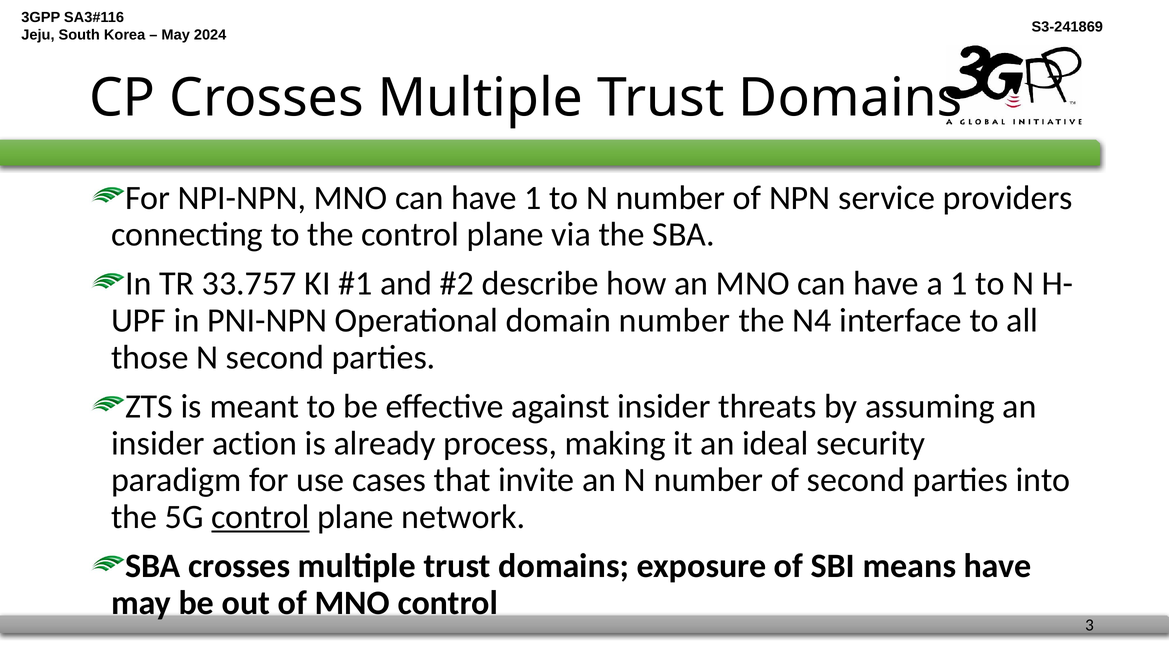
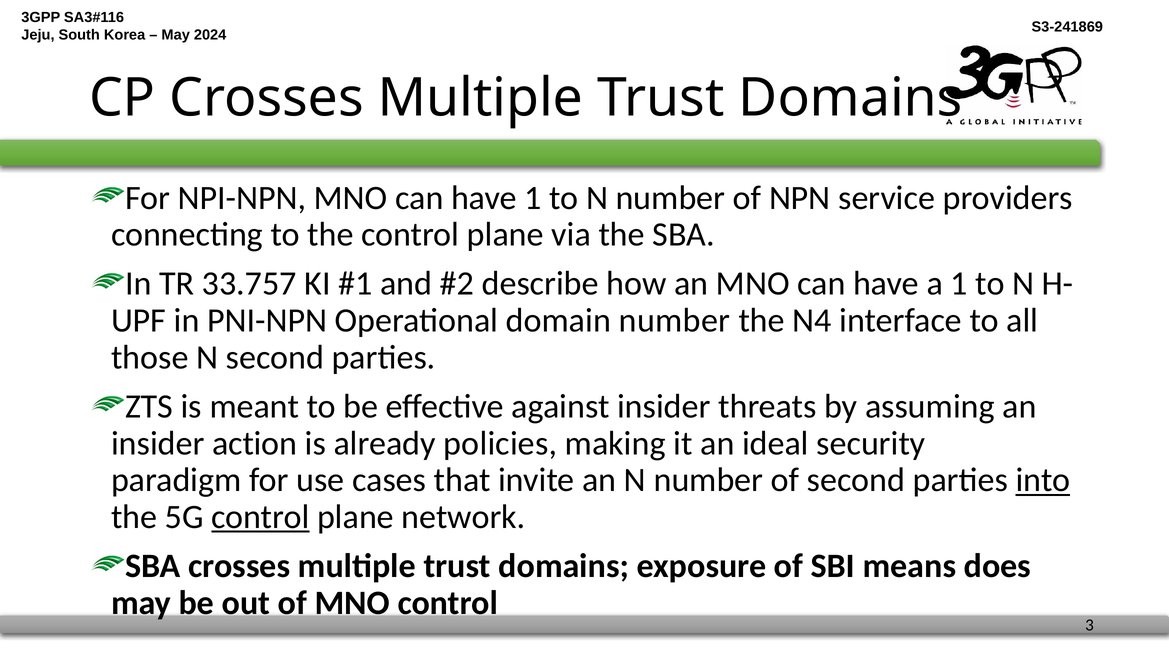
process: process -> policies
into underline: none -> present
means have: have -> does
